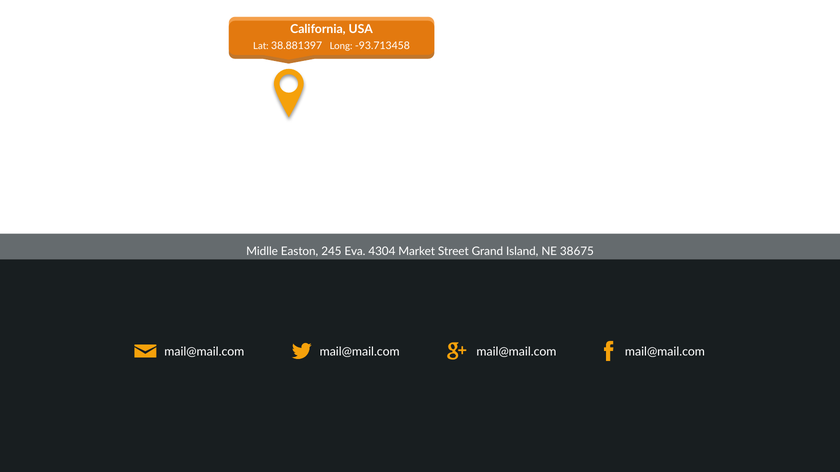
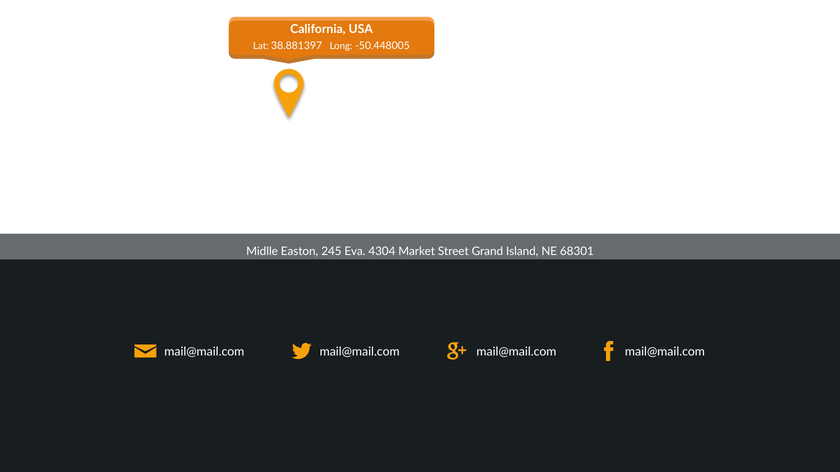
-93.713458: -93.713458 -> -50.448005
38675: 38675 -> 68301
